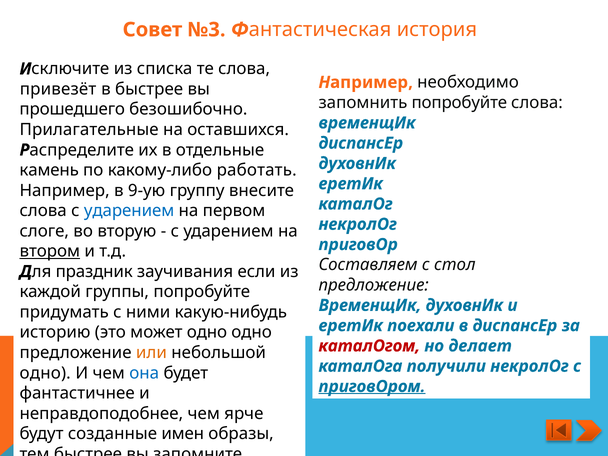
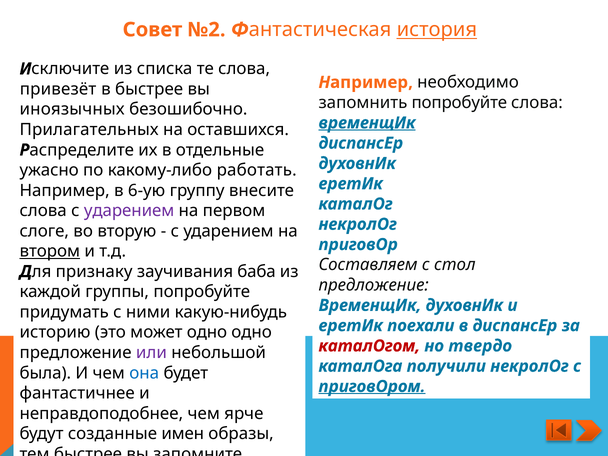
№3: №3 -> №2
история underline: none -> present
прошедшего: прошедшего -> иноязычных
временщИк at (367, 123) underline: none -> present
Прилагательные: Прилагательные -> Прилагательных
камень: камень -> ужасно
9-ую: 9-ую -> 6-ую
ударением at (129, 211) colour: blue -> purple
праздник: праздник -> признаку
если: если -> баба
делает: делает -> твердо
или colour: orange -> purple
одно at (45, 373): одно -> была
